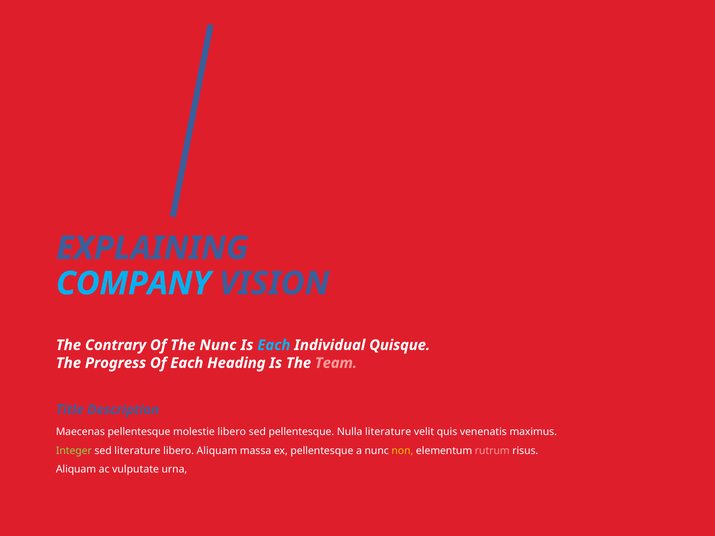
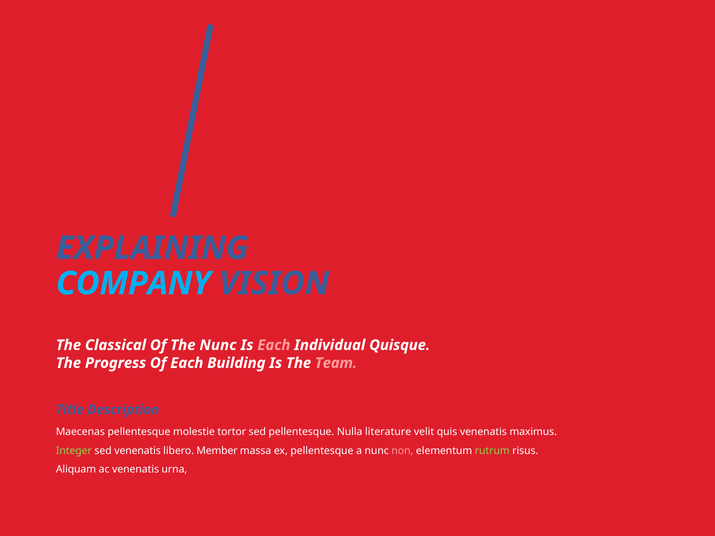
Contrary: Contrary -> Classical
Each at (274, 345) colour: light blue -> pink
Heading: Heading -> Building
molestie libero: libero -> tortor
sed literature: literature -> venenatis
libero Aliquam: Aliquam -> Member
non colour: yellow -> pink
rutrum colour: pink -> light green
ac vulputate: vulputate -> venenatis
